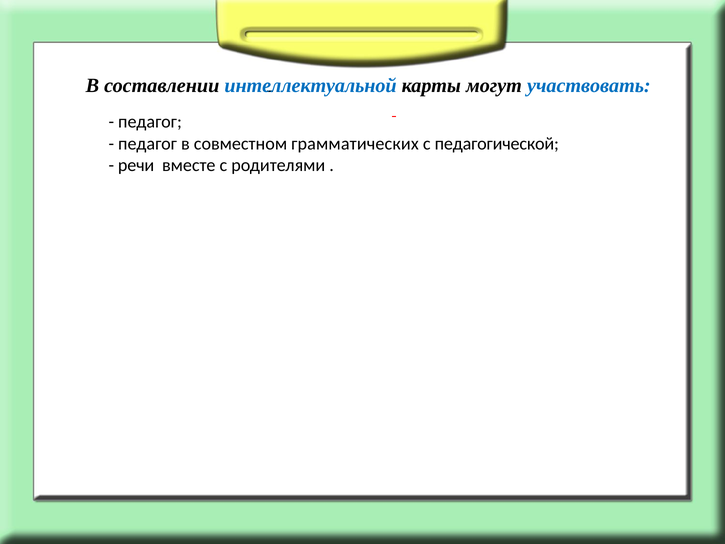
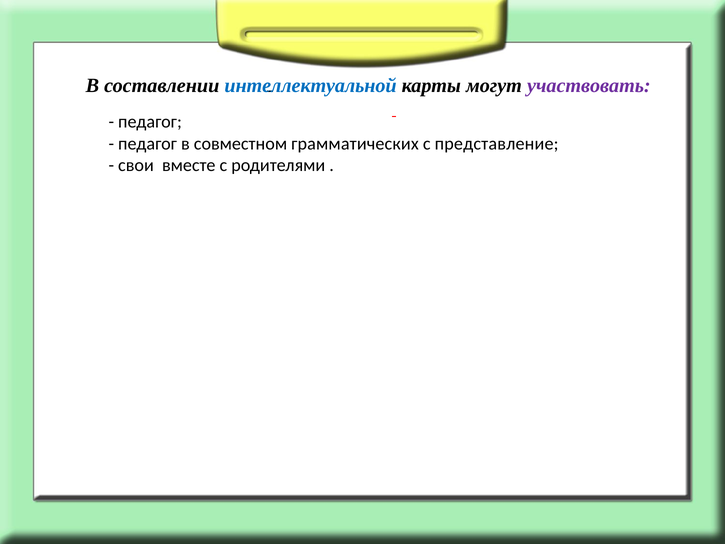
участвовать colour: blue -> purple
педагогической: педагогической -> представление
речи: речи -> свои
